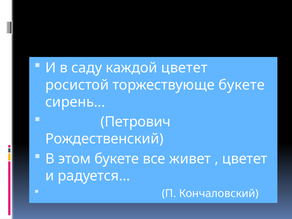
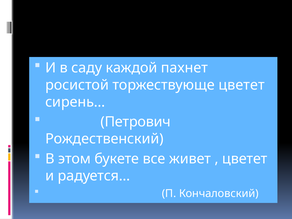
каждой цветет: цветет -> пахнет
торжествующе букете: букете -> цветет
